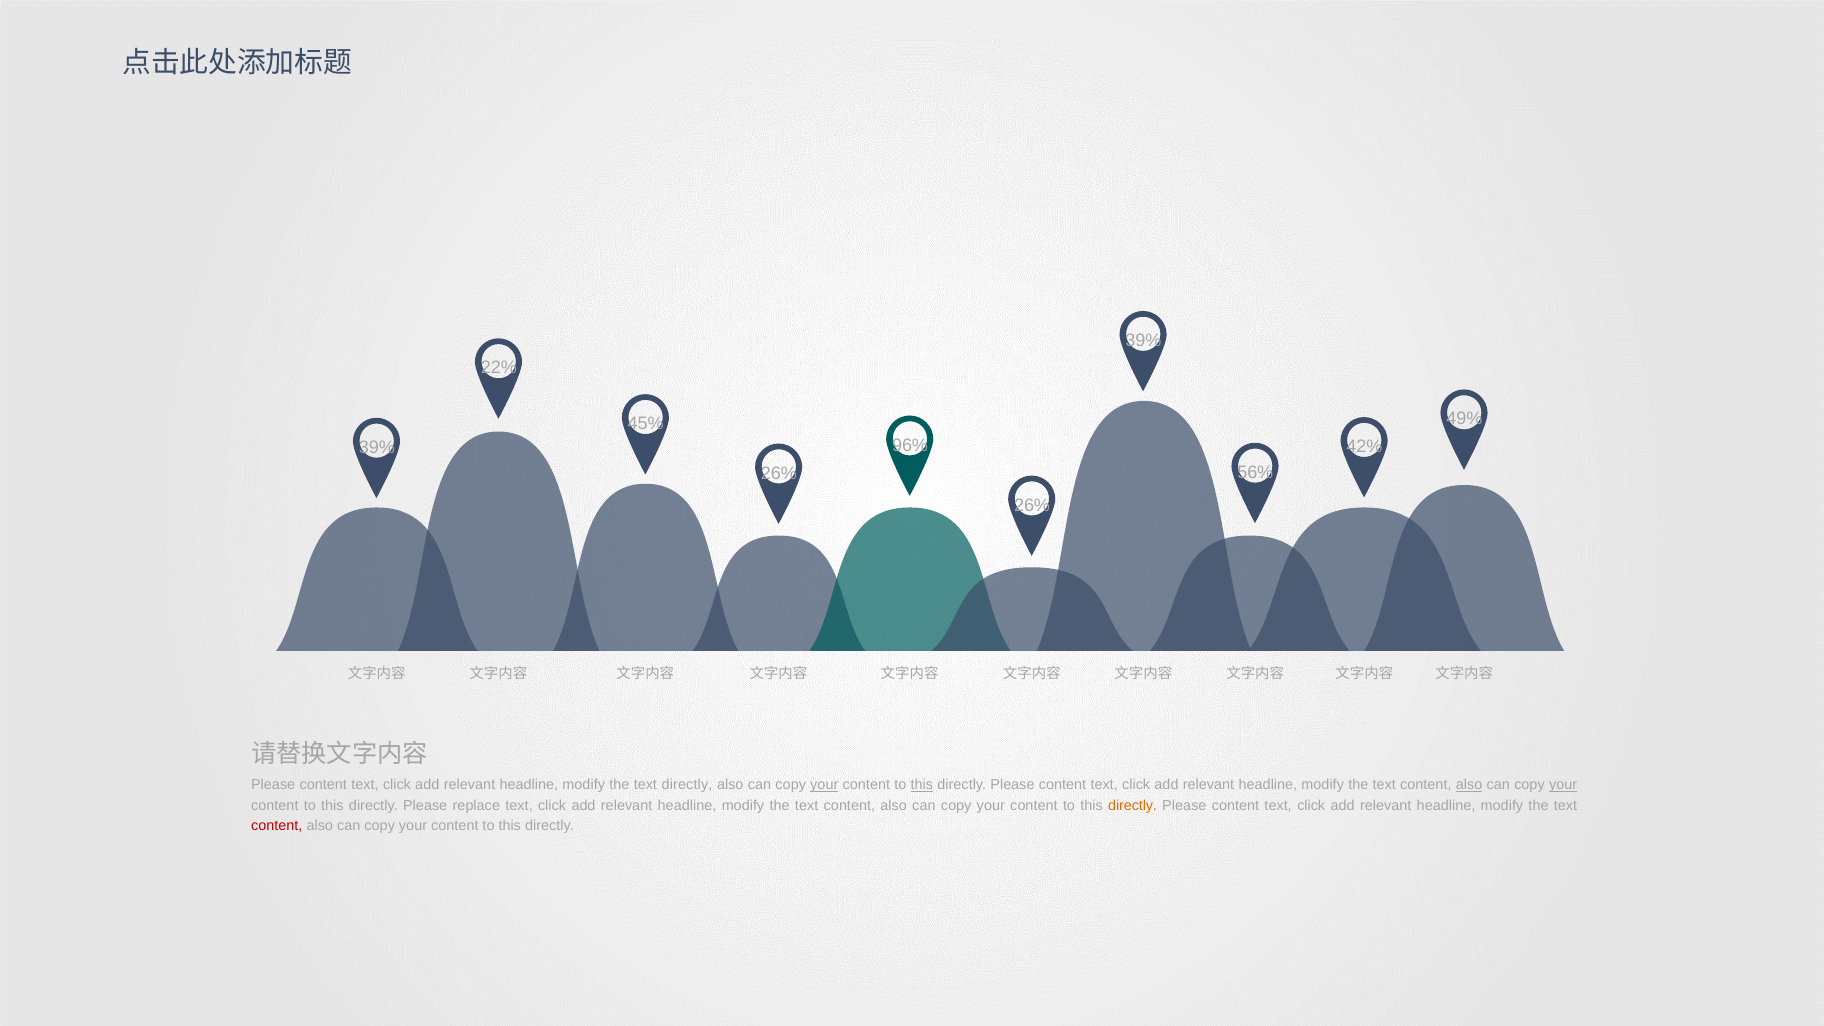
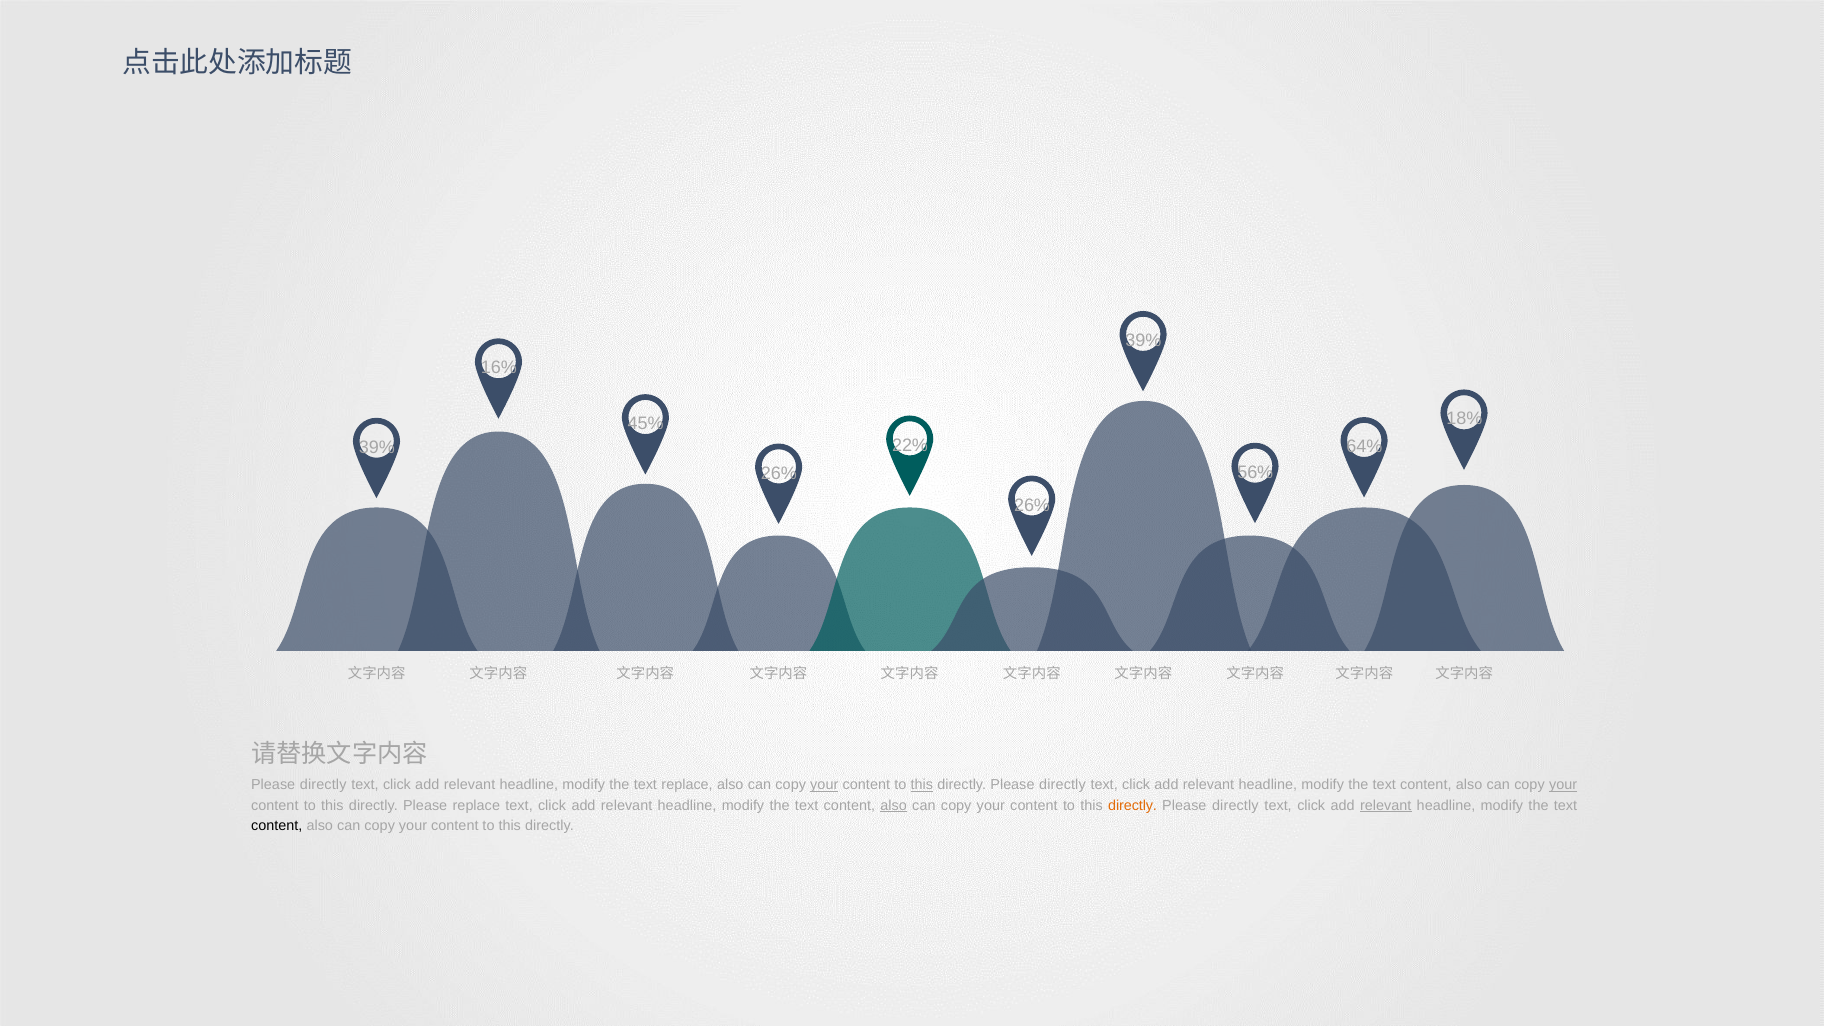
22%: 22% -> 16%
49%: 49% -> 18%
96%: 96% -> 22%
42%: 42% -> 64%
content at (323, 785): content -> directly
text directly: directly -> replace
content at (1063, 785): content -> directly
also at (1469, 785) underline: present -> none
also at (894, 806) underline: none -> present
content at (1235, 806): content -> directly
relevant at (1386, 806) underline: none -> present
content at (277, 826) colour: red -> black
